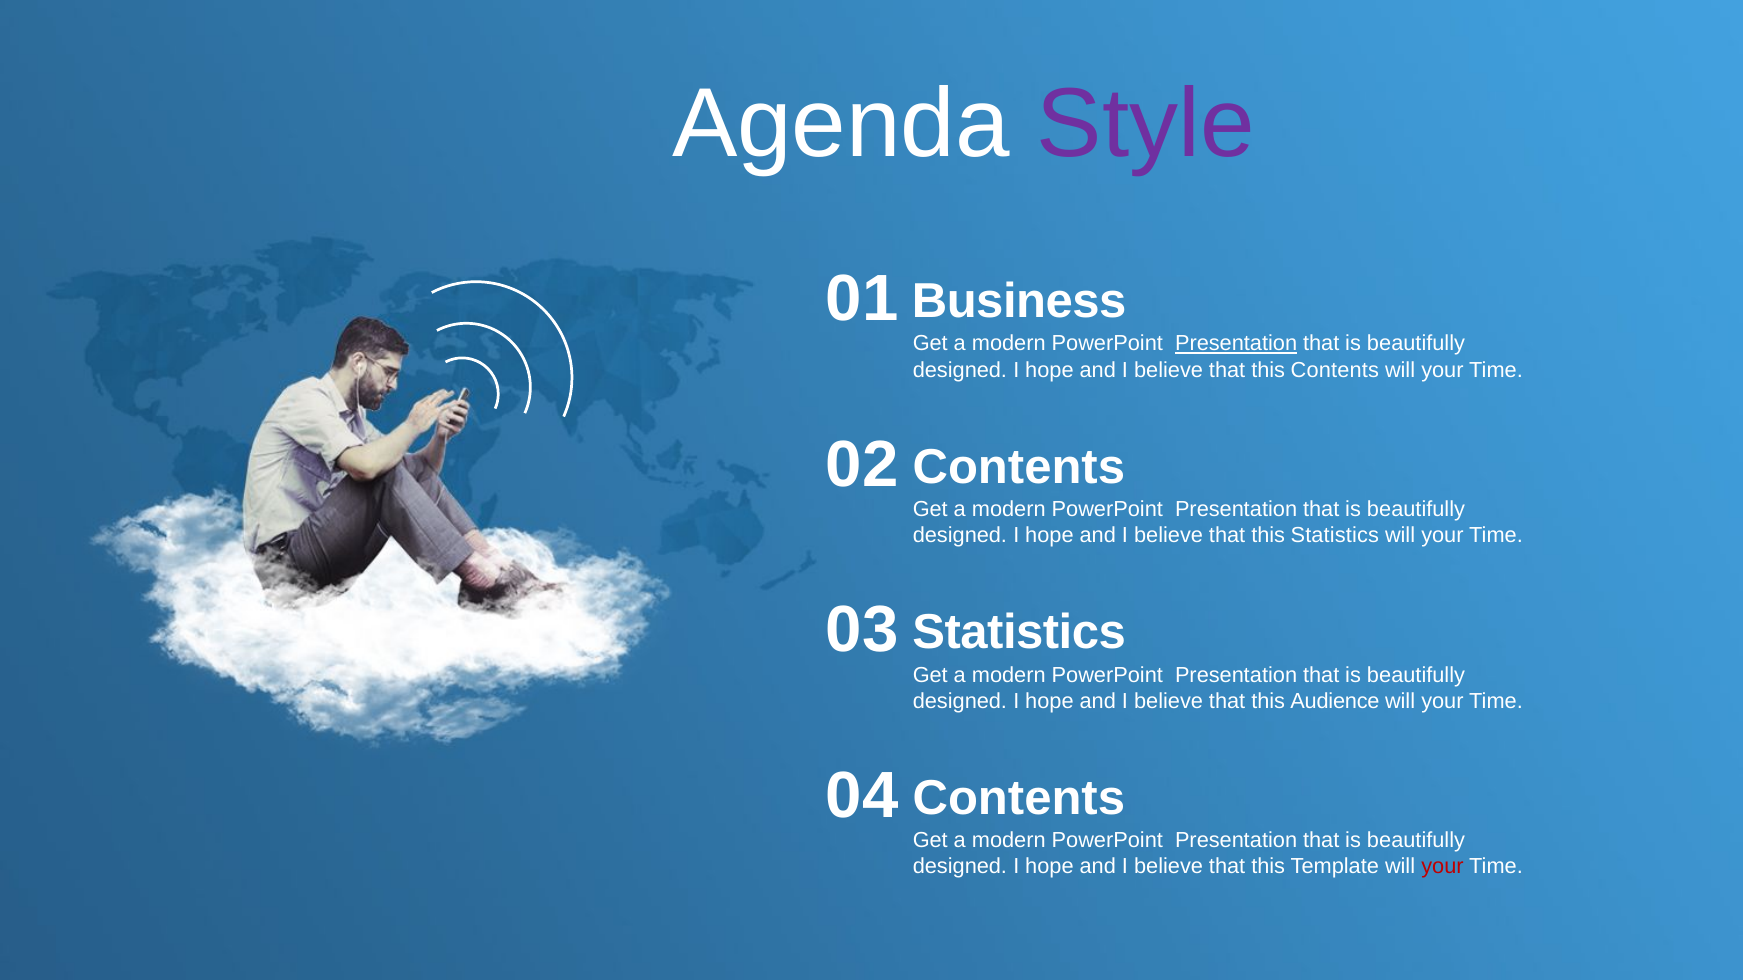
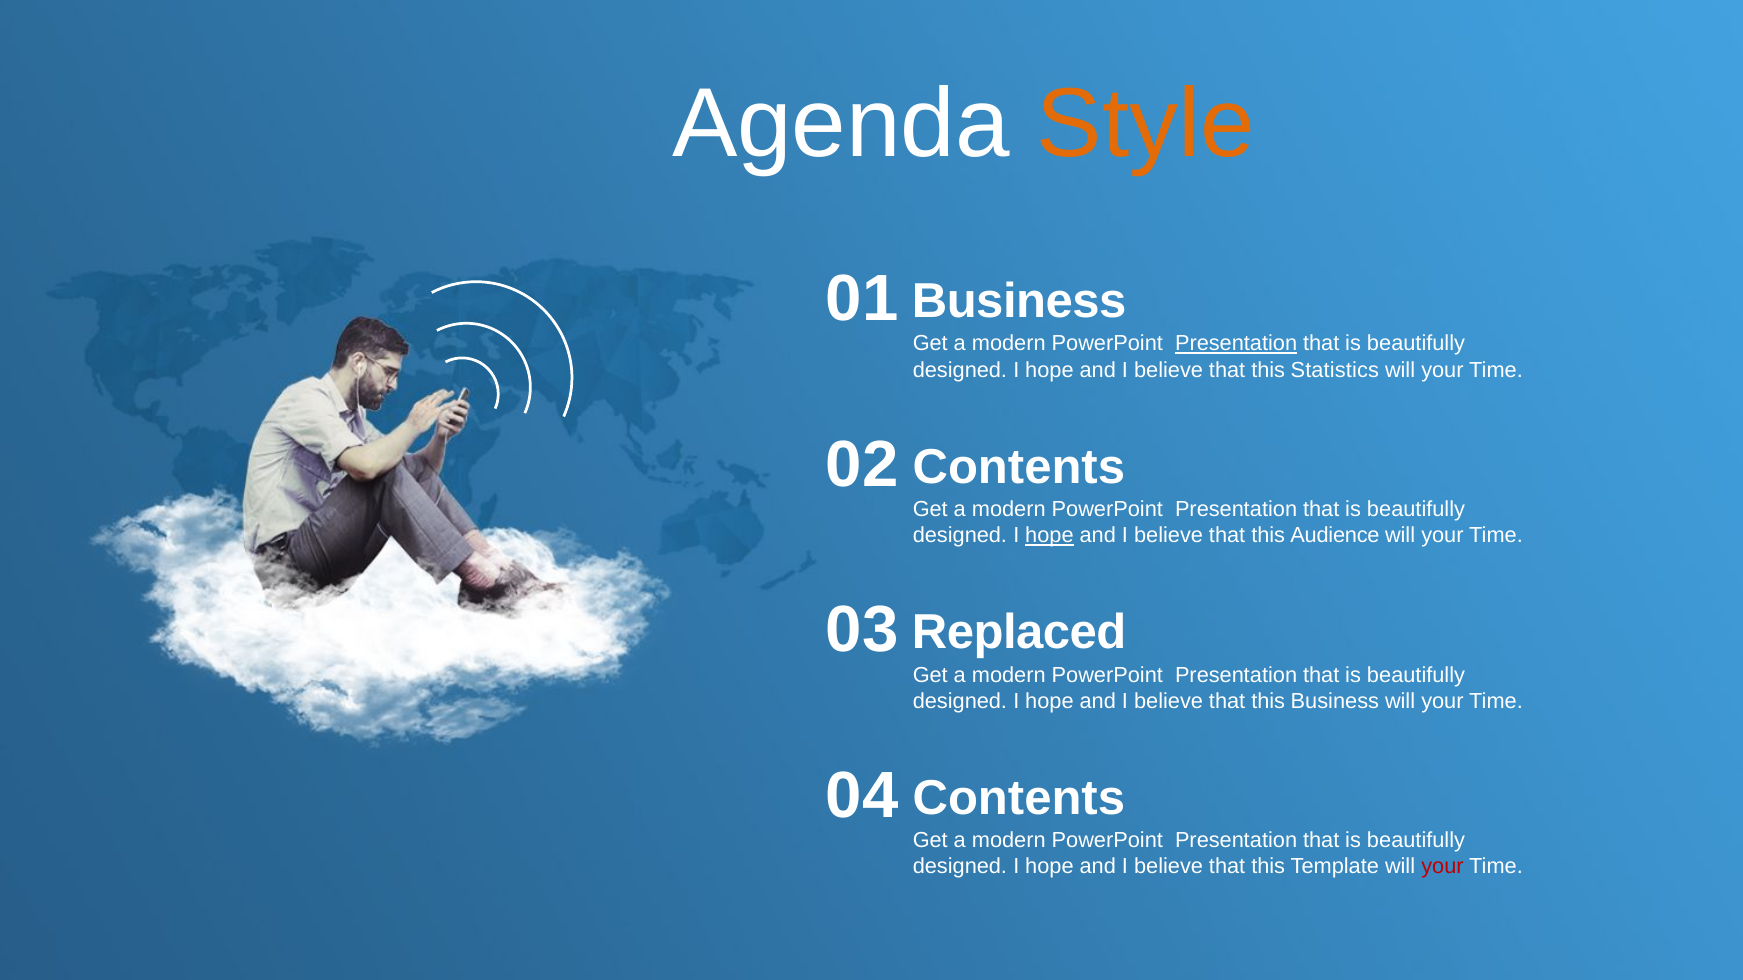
Style colour: purple -> orange
this Contents: Contents -> Statistics
hope at (1049, 536) underline: none -> present
this Statistics: Statistics -> Audience
Statistics at (1019, 633): Statistics -> Replaced
this Audience: Audience -> Business
